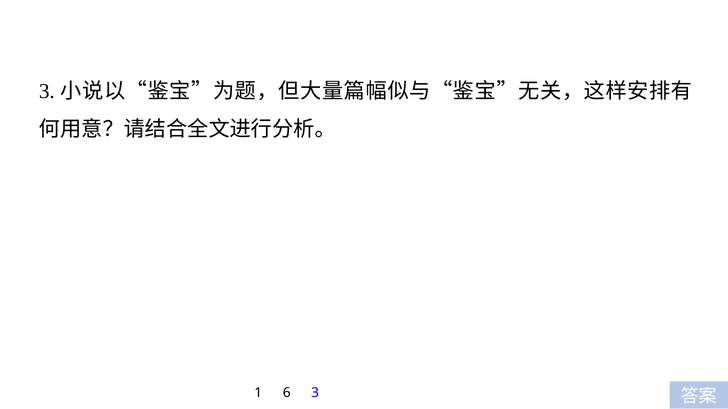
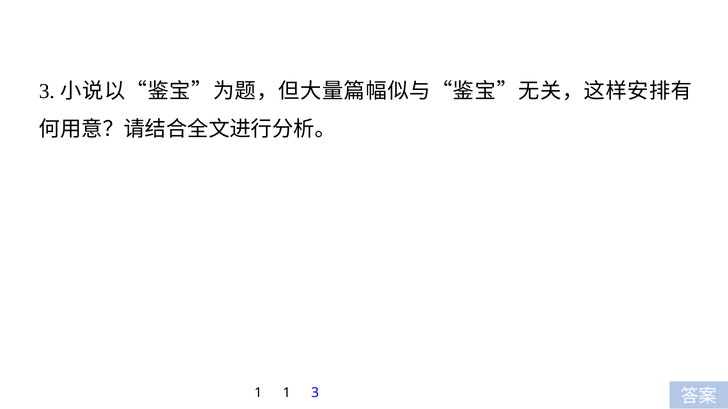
1 6: 6 -> 1
